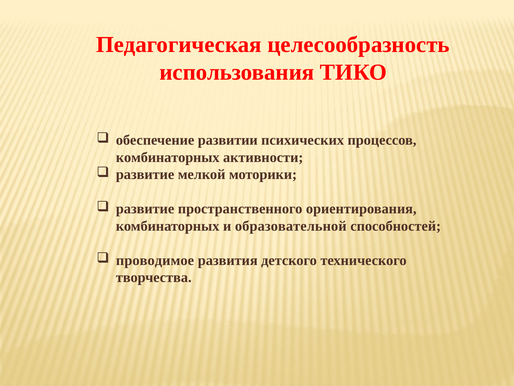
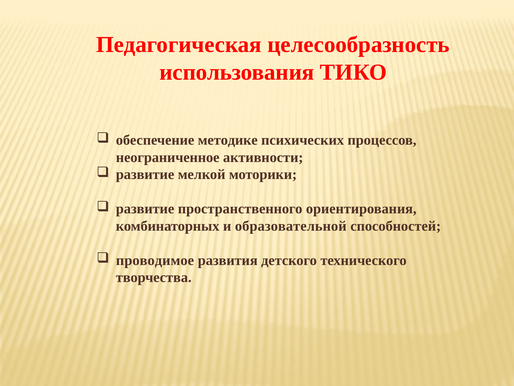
развитии: развитии -> методике
комбинаторных at (168, 157): комбинаторных -> неограниченное
